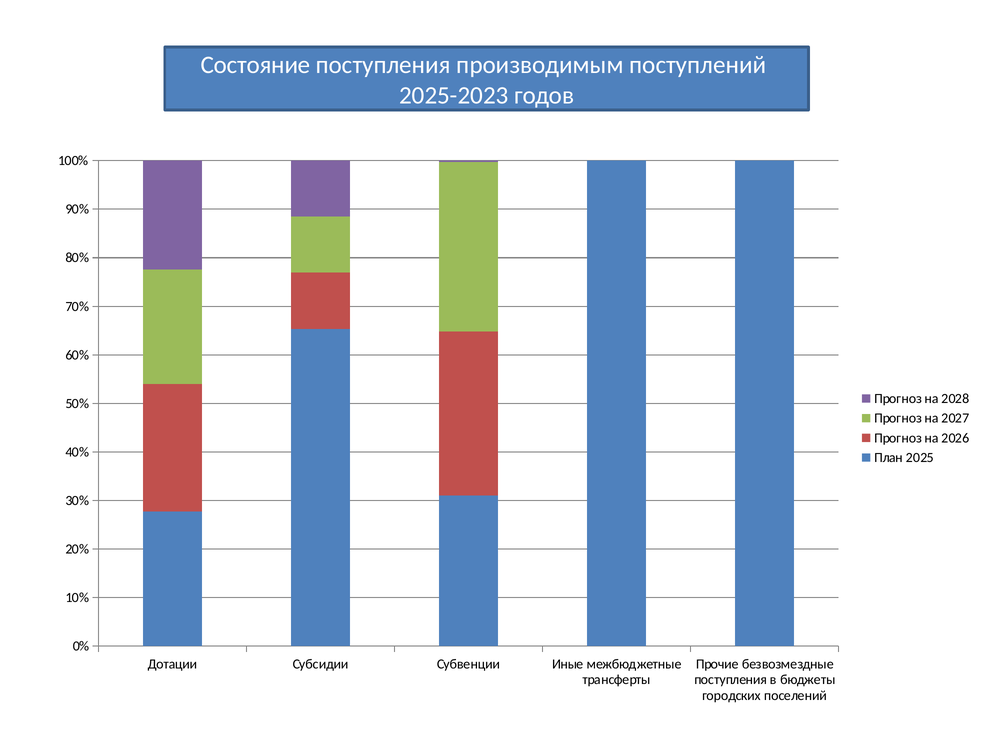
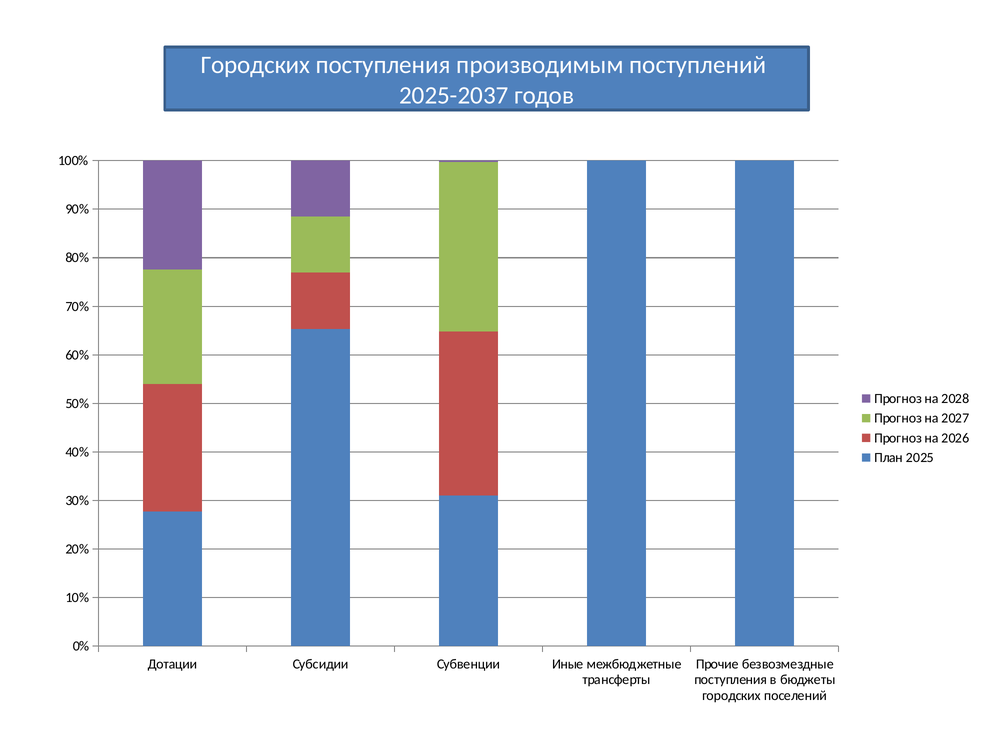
Состояние at (256, 65): Состояние -> Городских
2025-2023: 2025-2023 -> 2025-2037
